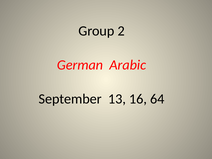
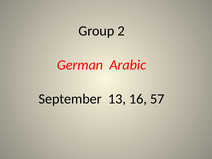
64: 64 -> 57
